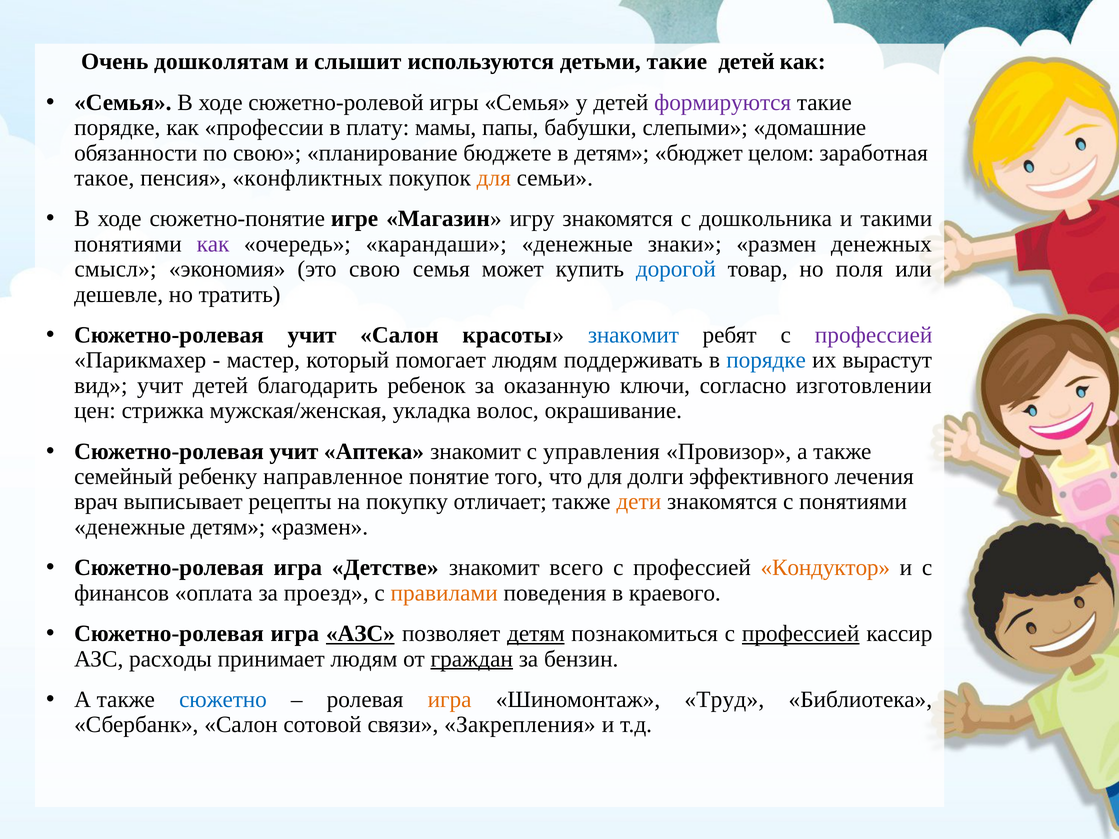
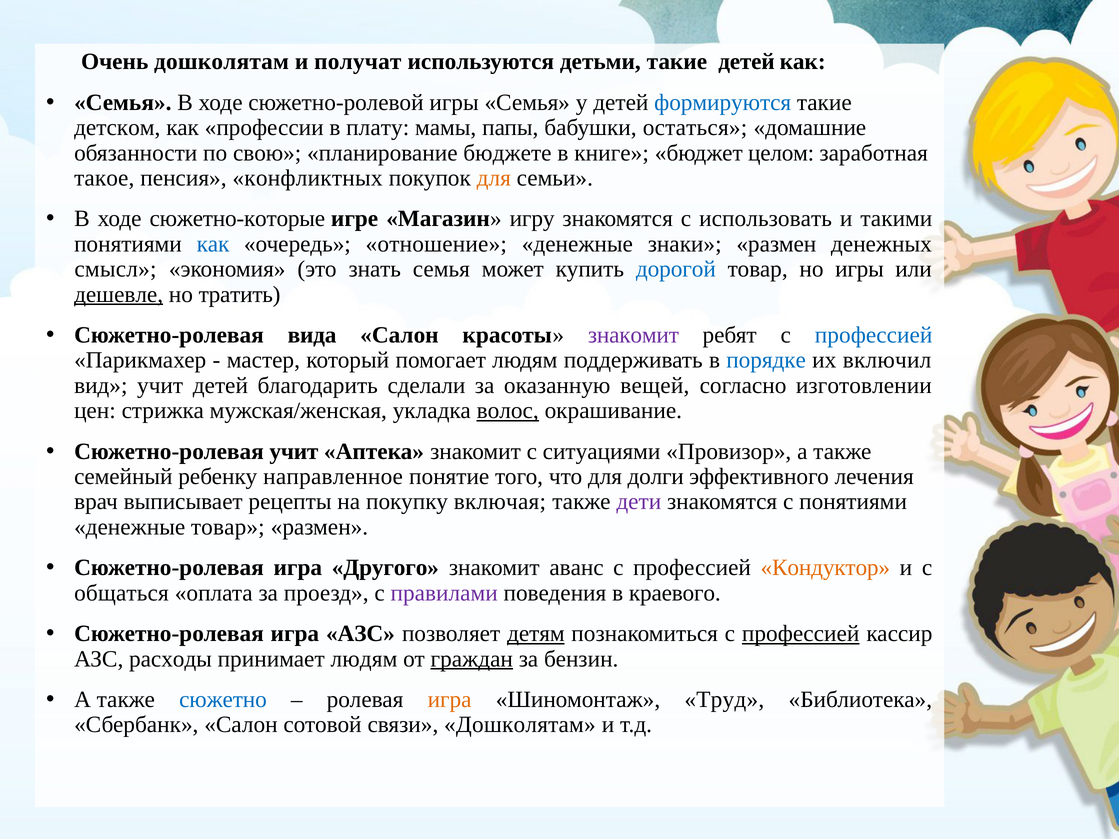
слышит: слышит -> получат
формируются colour: purple -> blue
порядке at (117, 128): порядке -> детском
слепыми: слепыми -> остаться
в детям: детям -> книге
сюжетно-понятие: сюжетно-понятие -> сюжетно-которые
дошкольника: дошкольника -> использовать
как at (213, 244) colour: purple -> blue
карандаши: карандаши -> отношение
это свою: свою -> знать
но поля: поля -> игры
дешевле underline: none -> present
учит at (312, 335): учит -> вида
знакомит at (633, 335) colour: blue -> purple
профессией at (874, 335) colour: purple -> blue
вырастут: вырастут -> включил
ребенок: ребенок -> сделали
ключи: ключи -> вещей
волос underline: none -> present
управления: управления -> ситуациями
отличает: отличает -> включая
дети colour: orange -> purple
денежные детям: детям -> товар
Детстве: Детстве -> Другого
всего: всего -> аванс
финансов: финансов -> общаться
правилами colour: orange -> purple
АЗС at (360, 634) underline: present -> none
связи Закрепления: Закрепления -> Дошколятам
